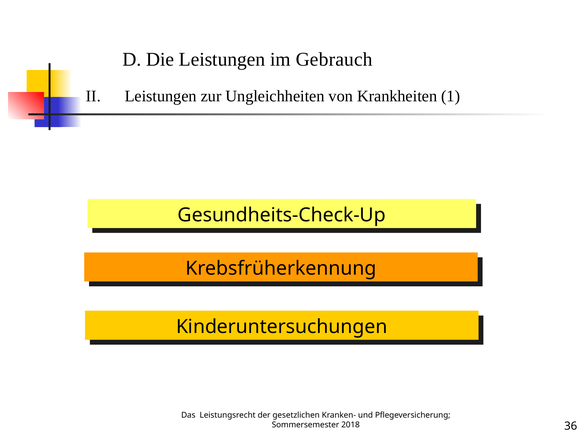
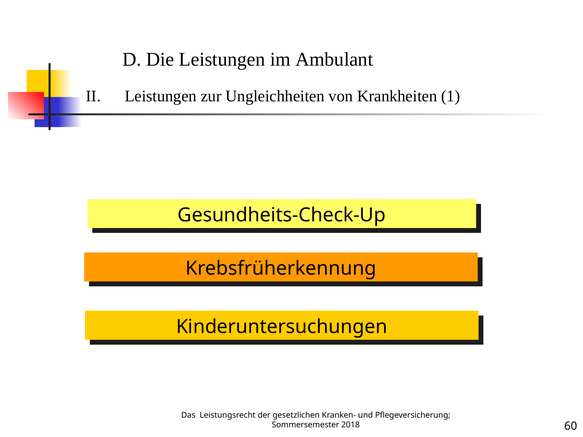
Gebrauch: Gebrauch -> Ambulant
36: 36 -> 60
